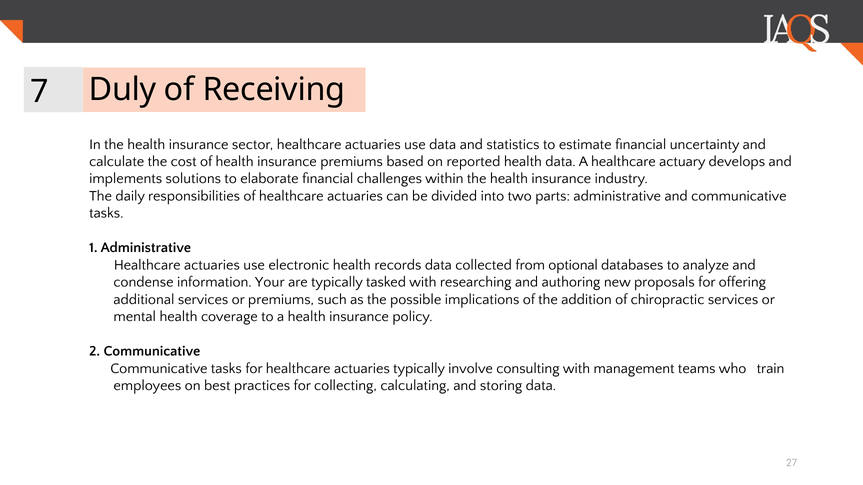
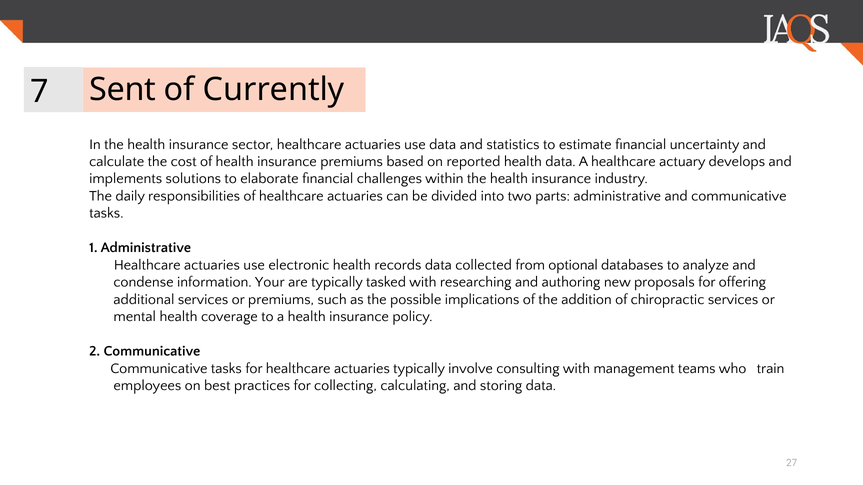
Duly: Duly -> Sent
Receiving: Receiving -> Currently
